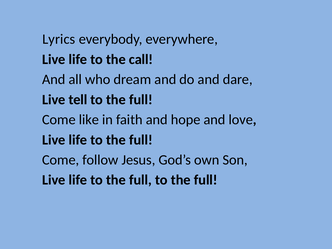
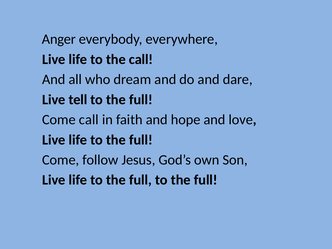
Lyrics: Lyrics -> Anger
Come like: like -> call
